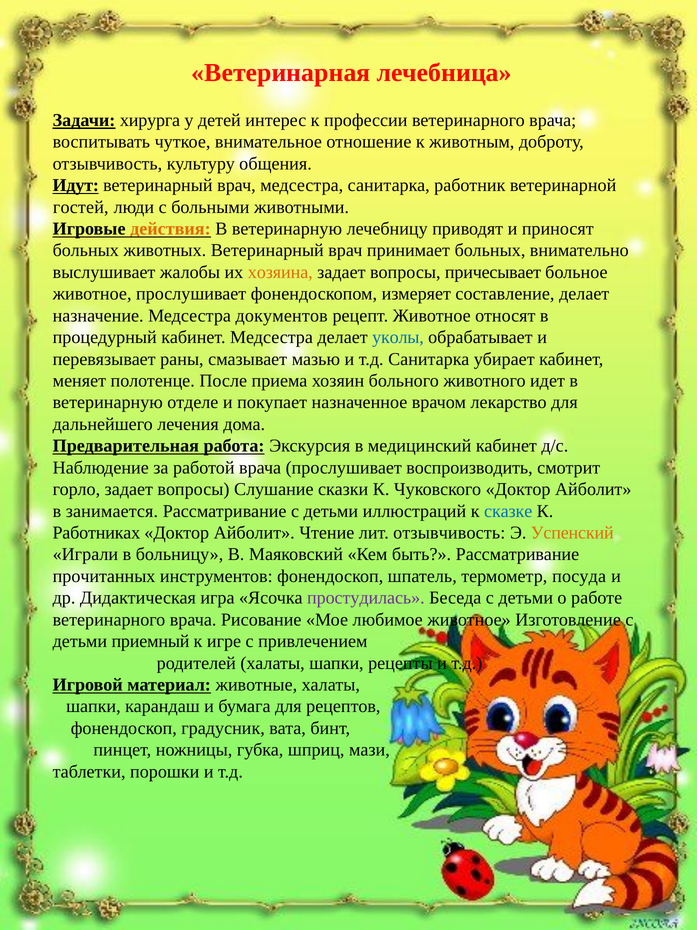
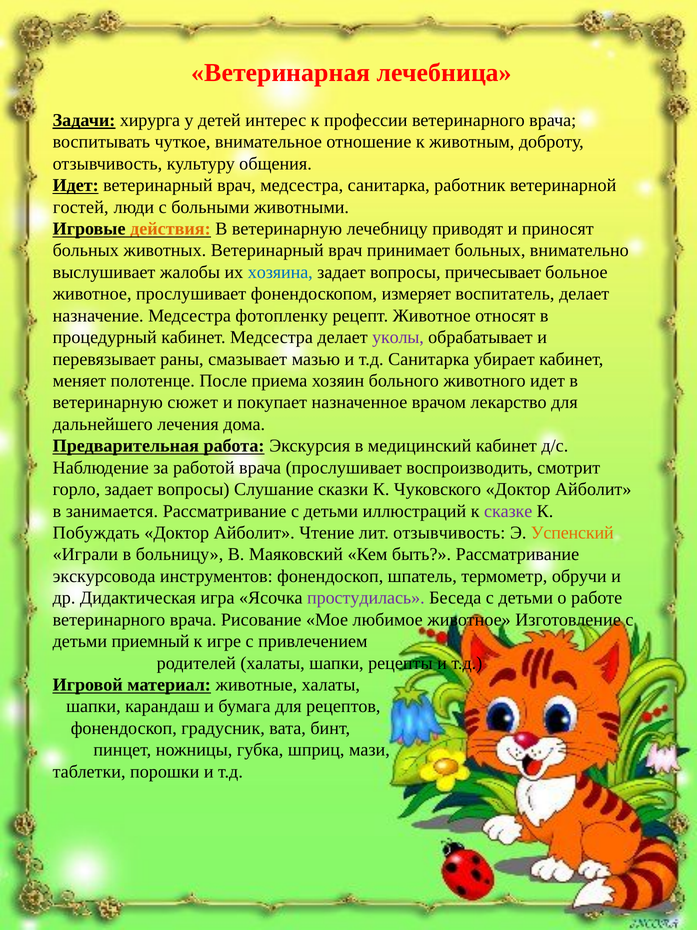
Идут at (76, 185): Идут -> Идет
хозяина colour: orange -> blue
составление: составление -> воспитатель
документов: документов -> фотопленку
уколы colour: blue -> purple
отделе: отделе -> сюжет
сказке colour: blue -> purple
Работниках: Работниках -> Побуждать
прочитанных: прочитанных -> экскурсовода
посуда: посуда -> обручи
